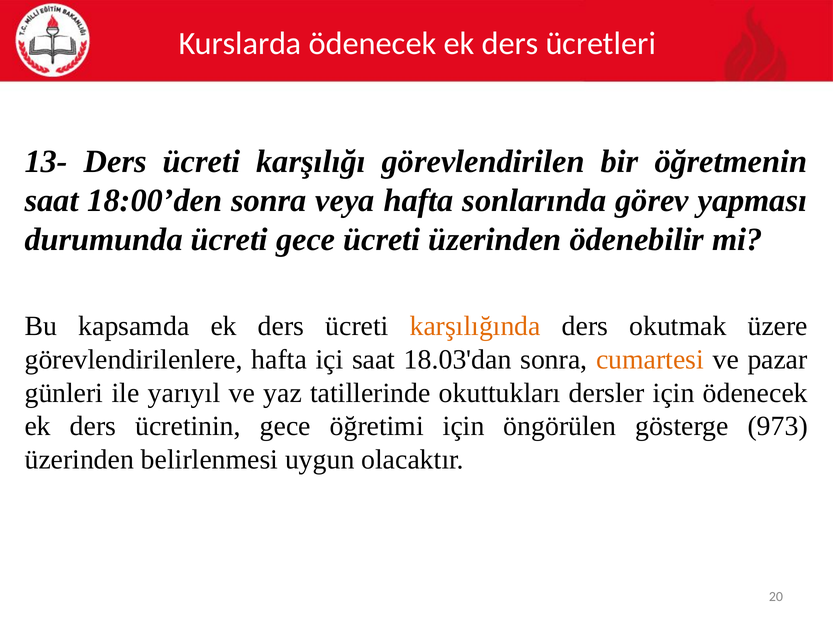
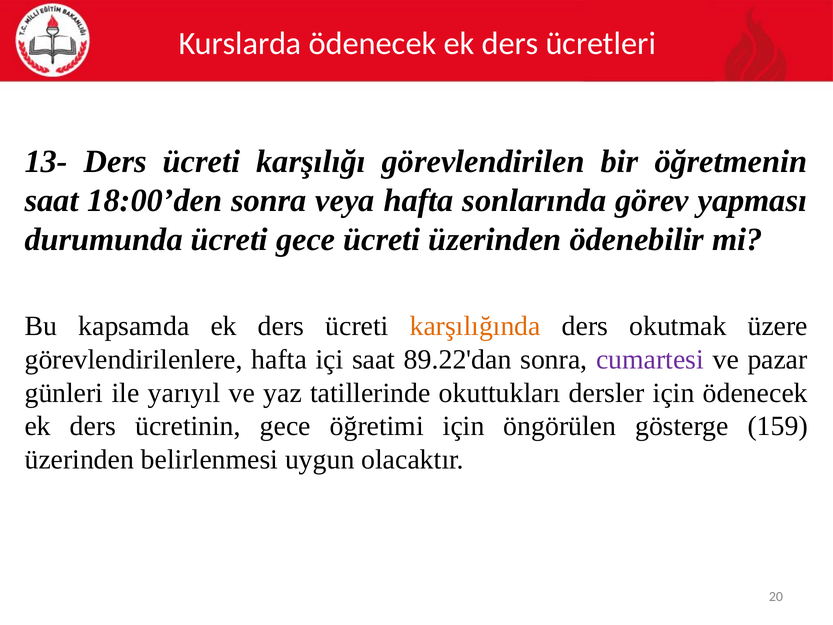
18.03'dan: 18.03'dan -> 89.22'dan
cumartesi colour: orange -> purple
973: 973 -> 159
